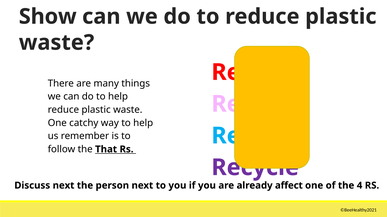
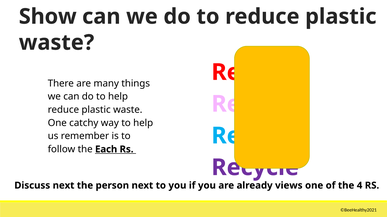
That: That -> Each
affect: affect -> views
